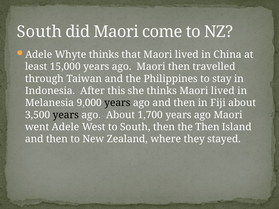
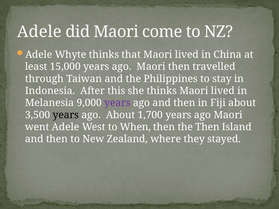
South at (39, 32): South -> Adele
years at (117, 103) colour: black -> purple
to South: South -> When
